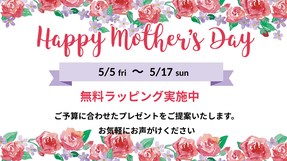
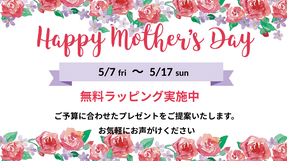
5/5: 5/5 -> 5/7
